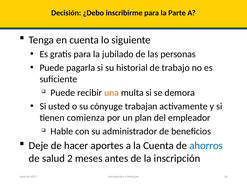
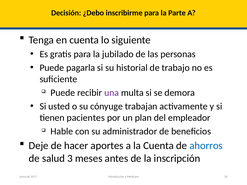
una colour: orange -> purple
comienza: comienza -> pacientes
2: 2 -> 3
